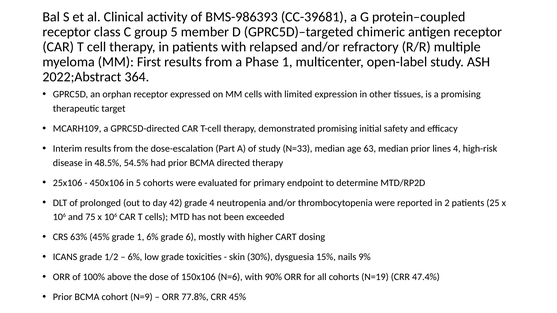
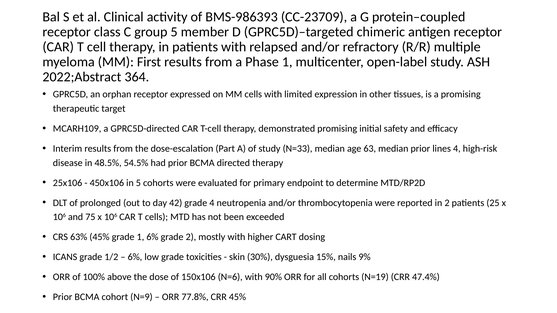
CC-39681: CC-39681 -> CC-23709
grade 6: 6 -> 2
